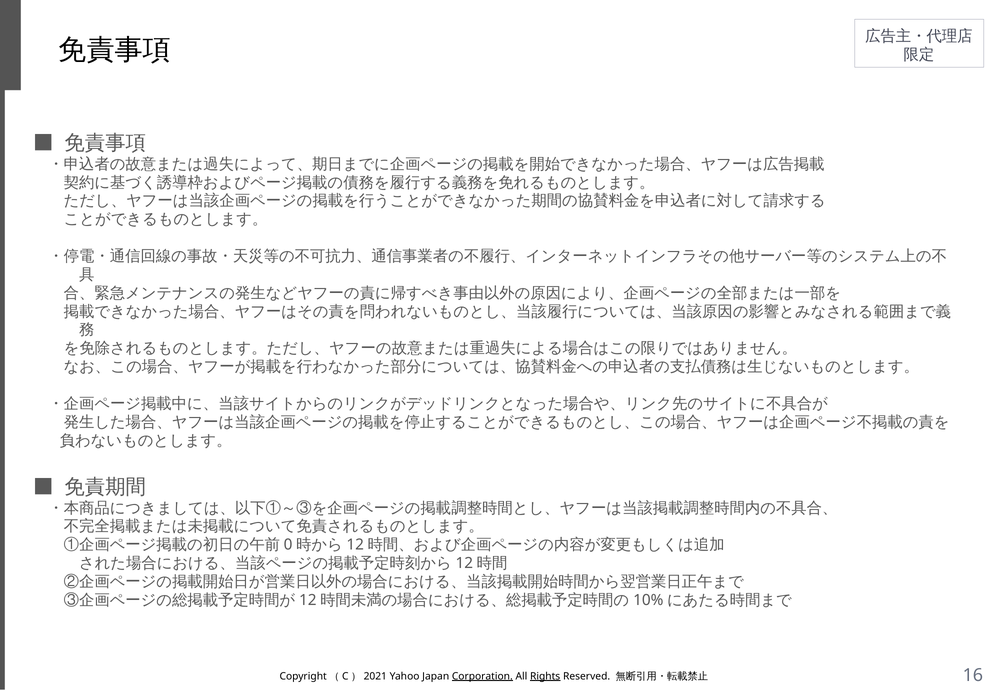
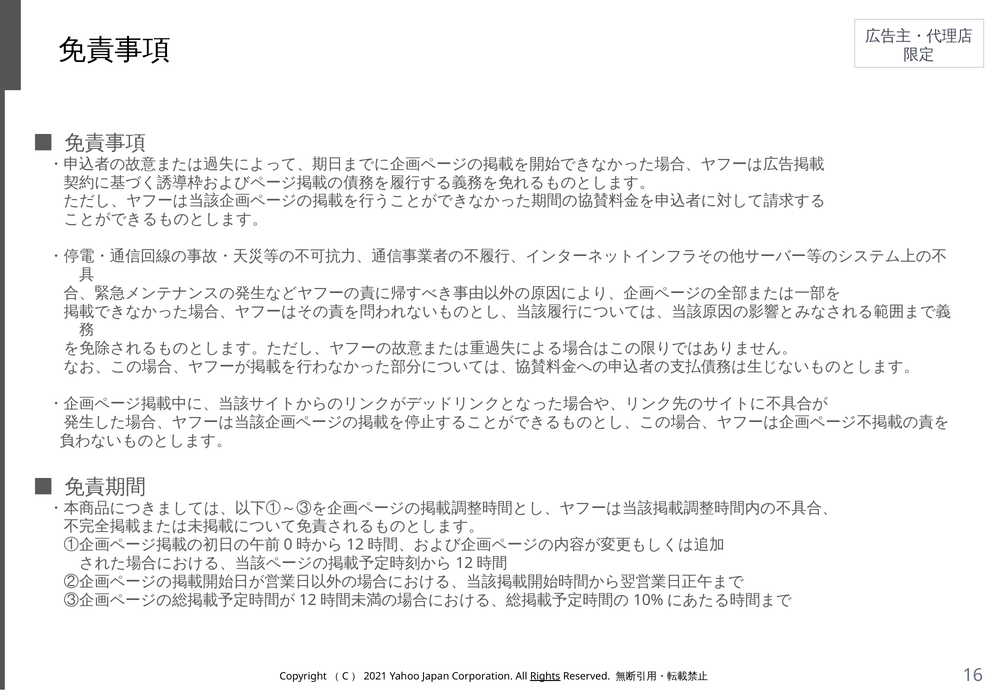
Corporation underline: present -> none
